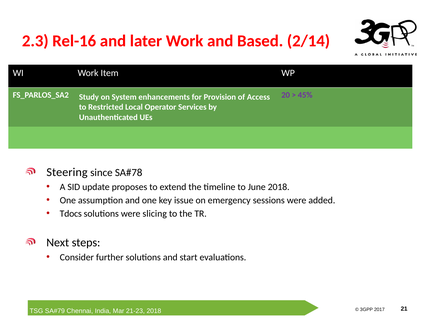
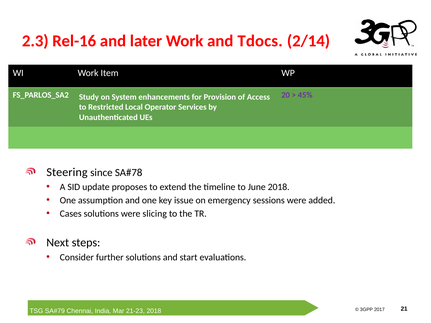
Based: Based -> Tdocs
Tdocs: Tdocs -> Cases
